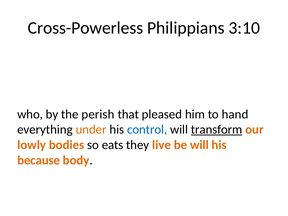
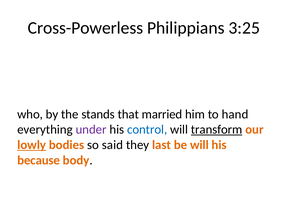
3:10: 3:10 -> 3:25
perish: perish -> stands
pleased: pleased -> married
under colour: orange -> purple
lowly underline: none -> present
eats: eats -> said
live: live -> last
